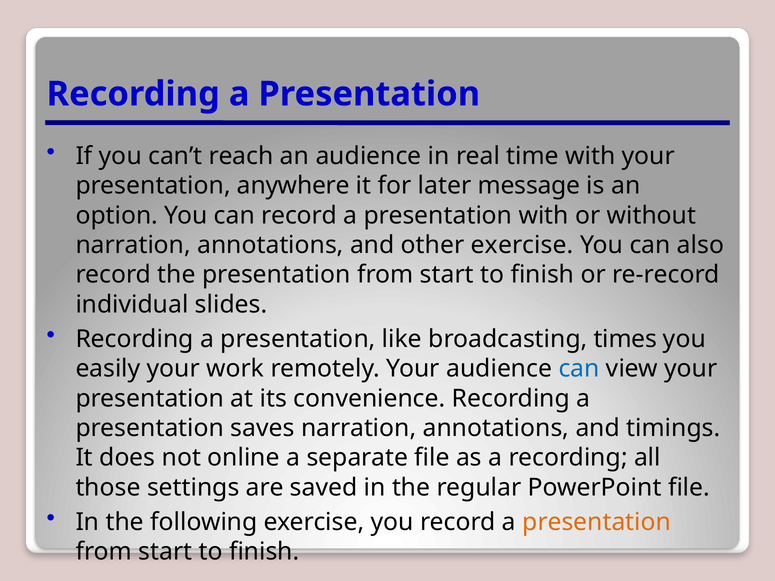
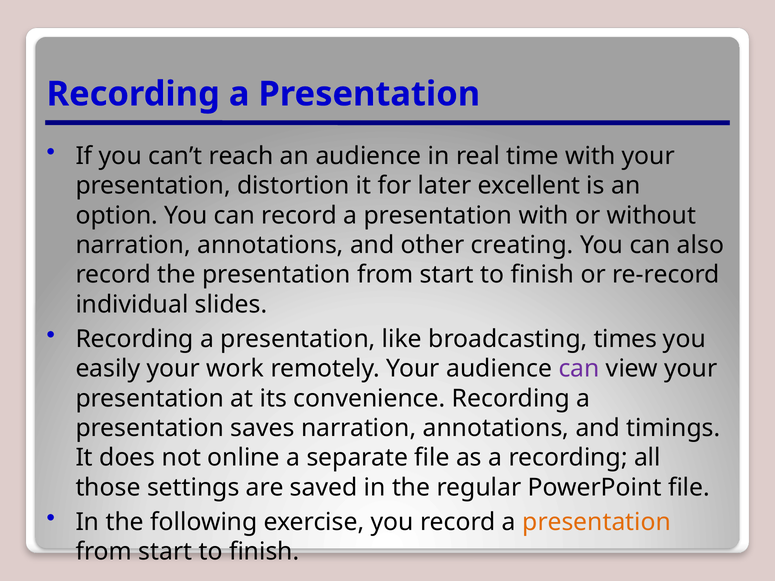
anywhere: anywhere -> distortion
message: message -> excellent
other exercise: exercise -> creating
can at (579, 369) colour: blue -> purple
